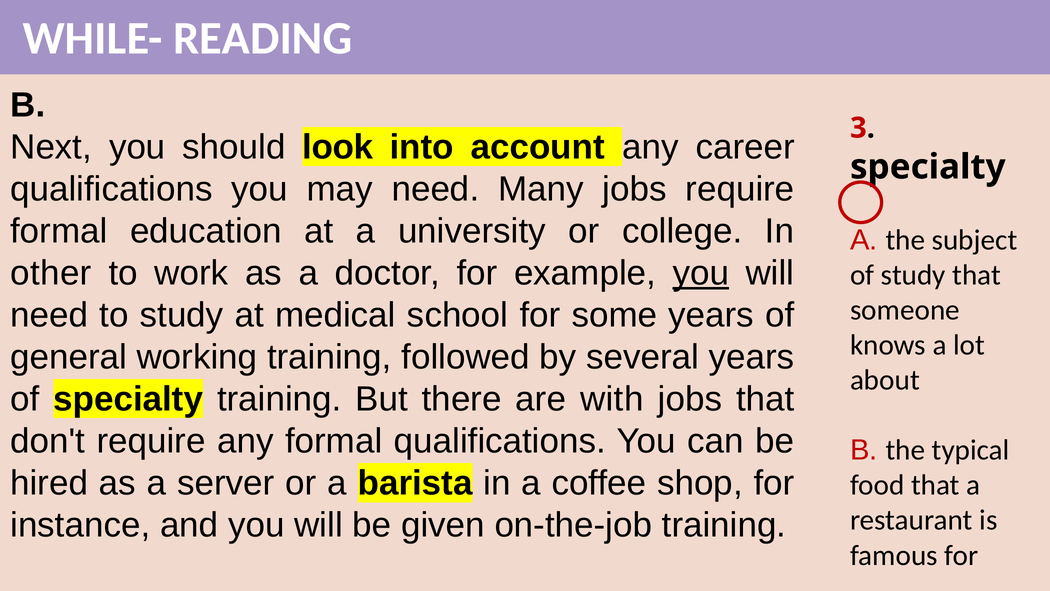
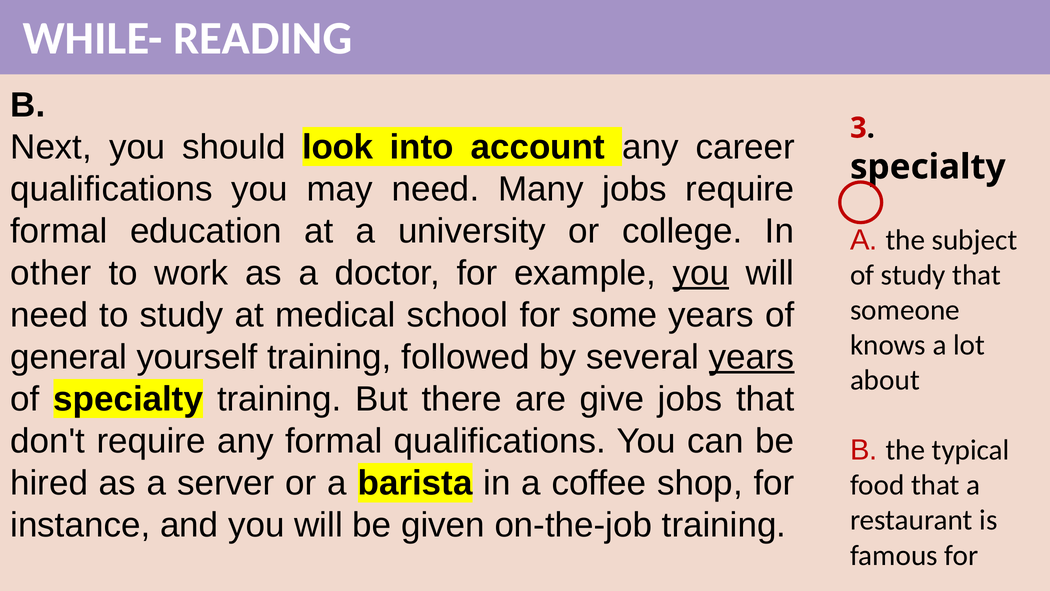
working: working -> yourself
years at (752, 357) underline: none -> present
with: with -> give
